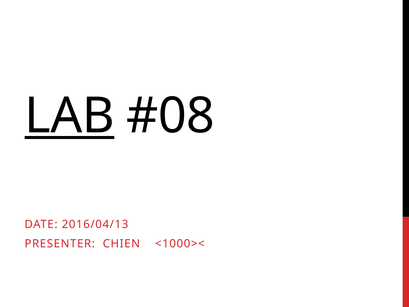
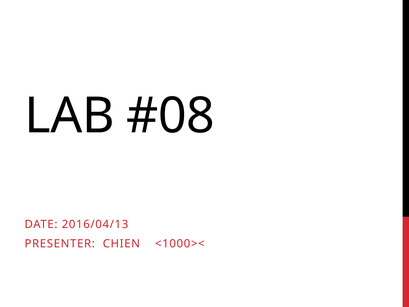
LAB underline: present -> none
